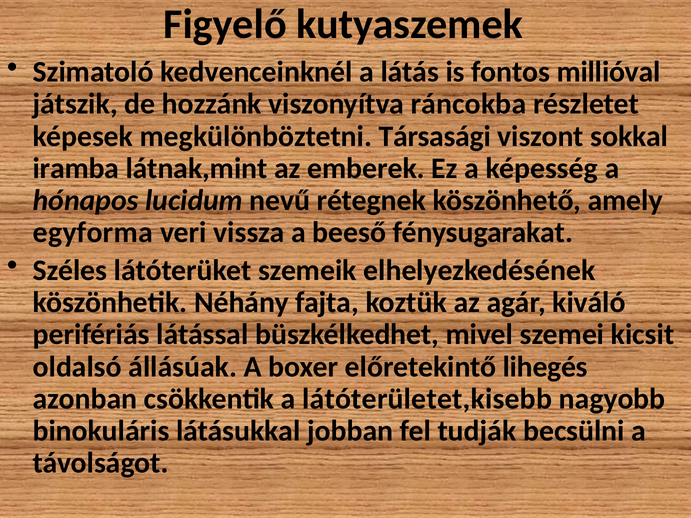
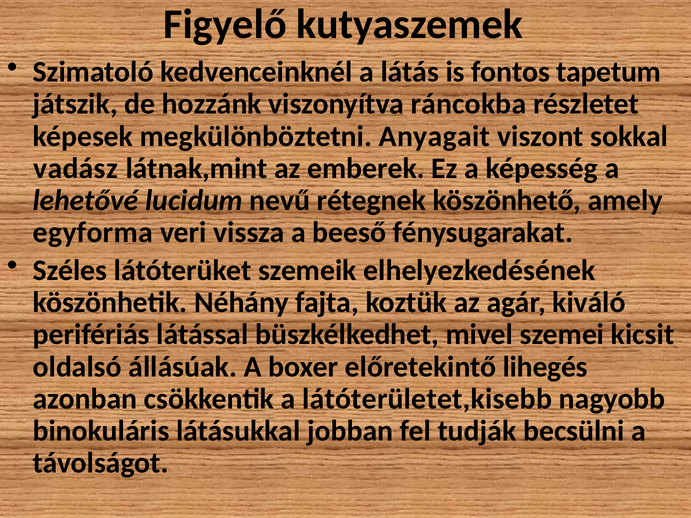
millióval: millióval -> tapetum
Társasági: Társasági -> Anyagait
iramba: iramba -> vadász
hónapos: hónapos -> lehetővé
